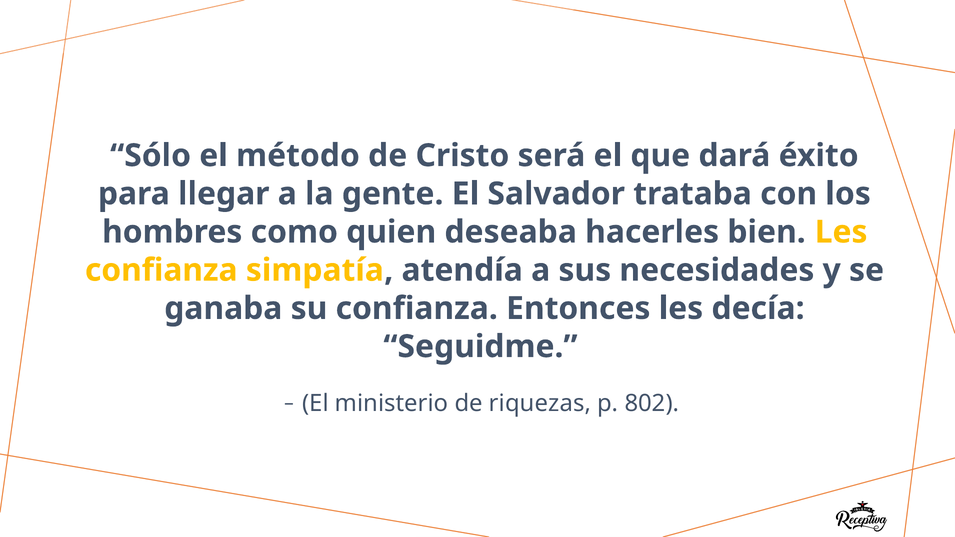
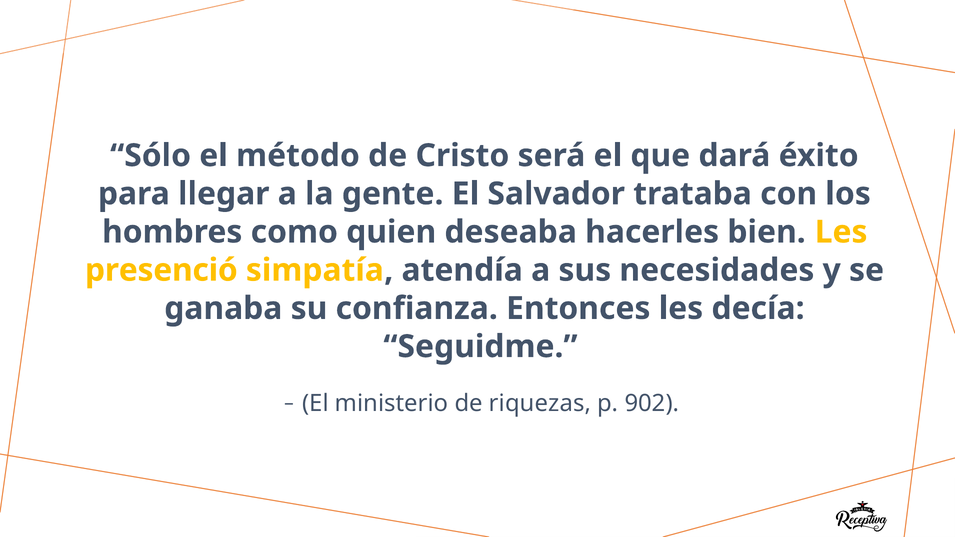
confianza at (161, 270): confianza -> presenció
802: 802 -> 902
